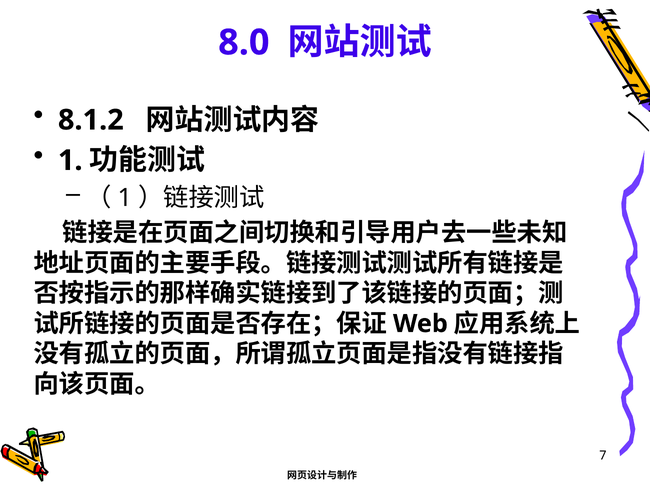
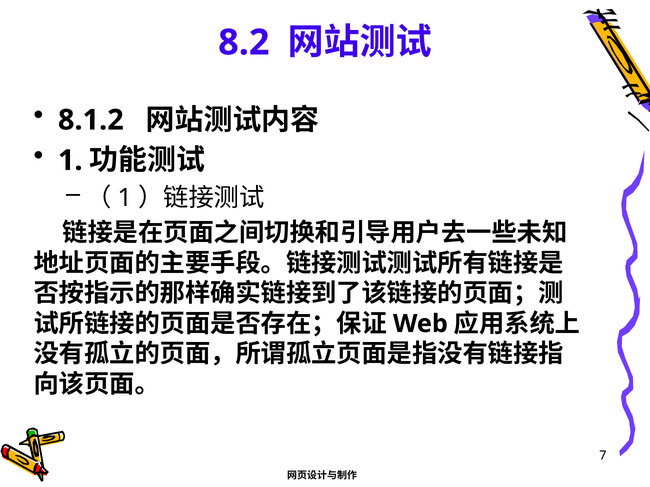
8.0: 8.0 -> 8.2
